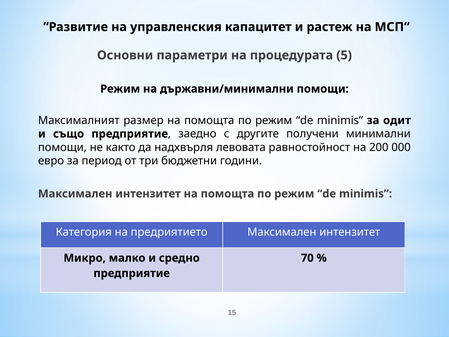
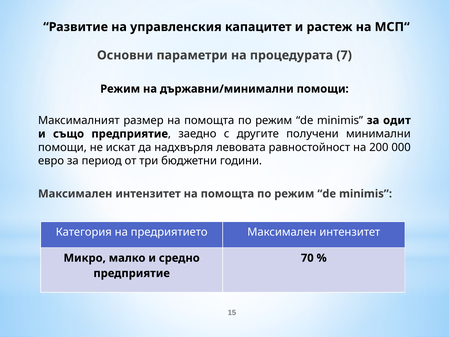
5: 5 -> 7
както: както -> искат
